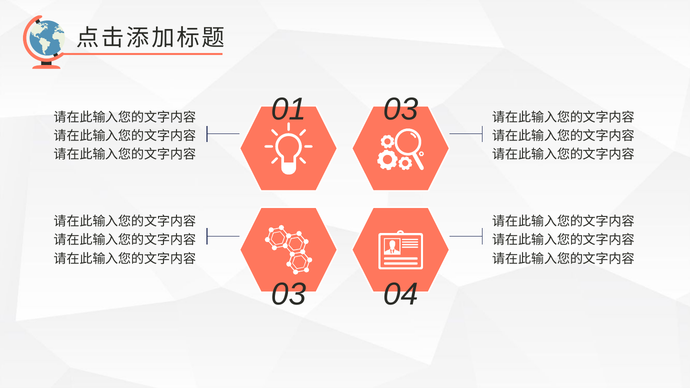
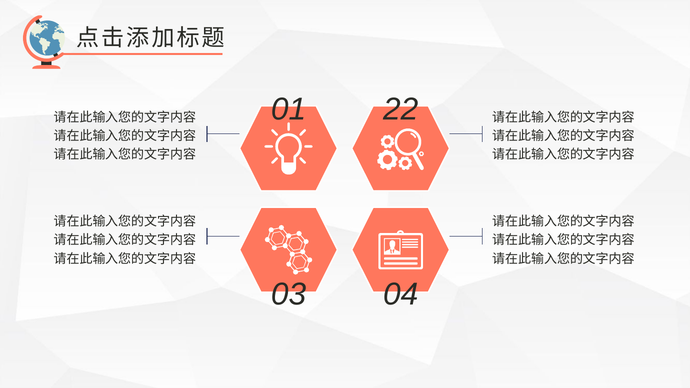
01 03: 03 -> 22
